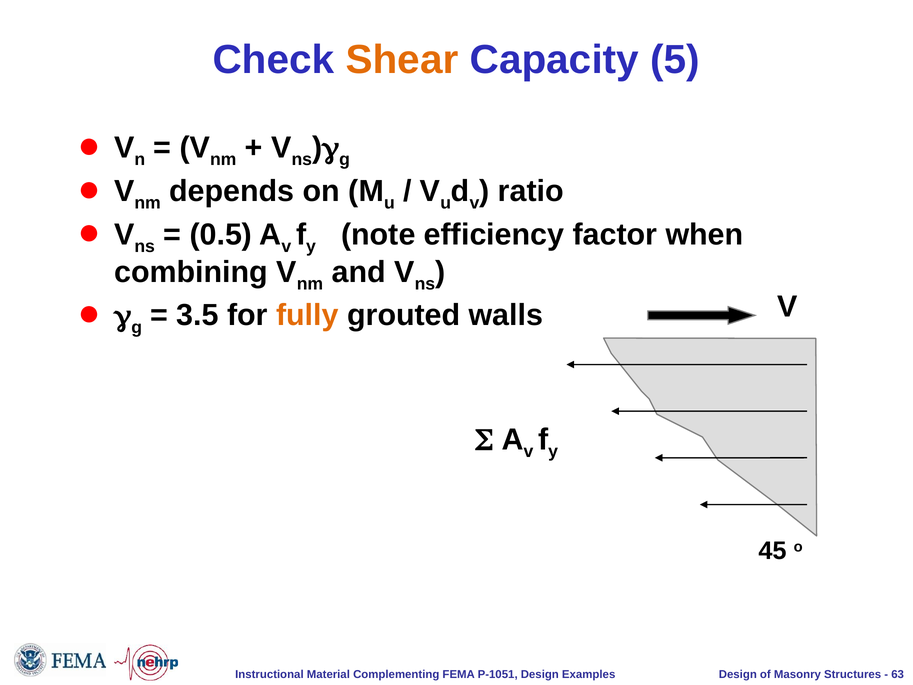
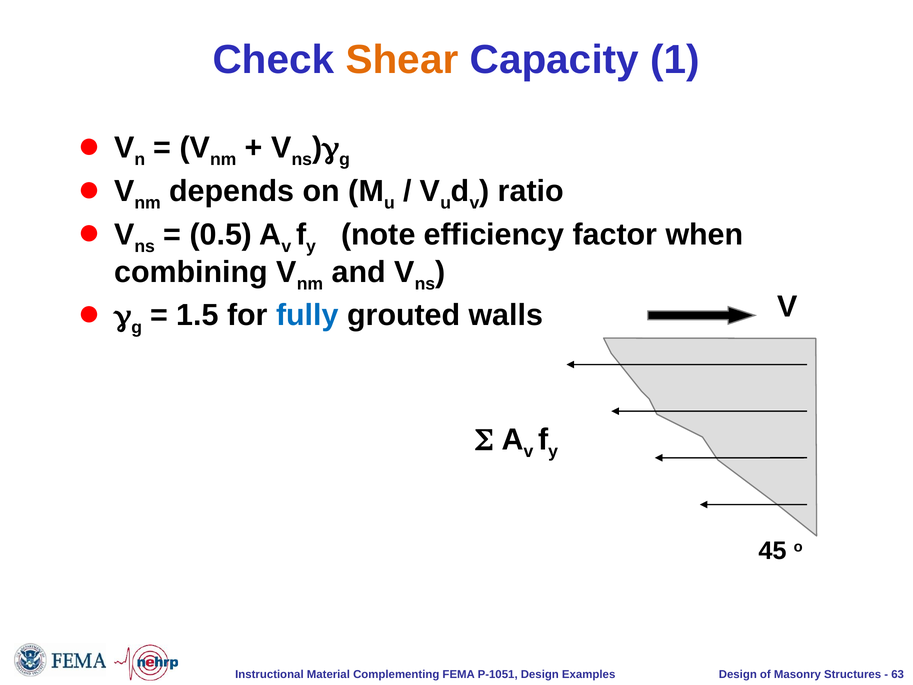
5: 5 -> 1
3.5: 3.5 -> 1.5
fully colour: orange -> blue
